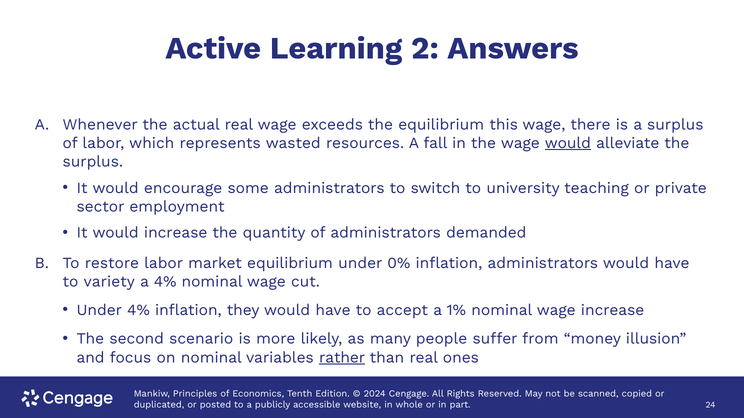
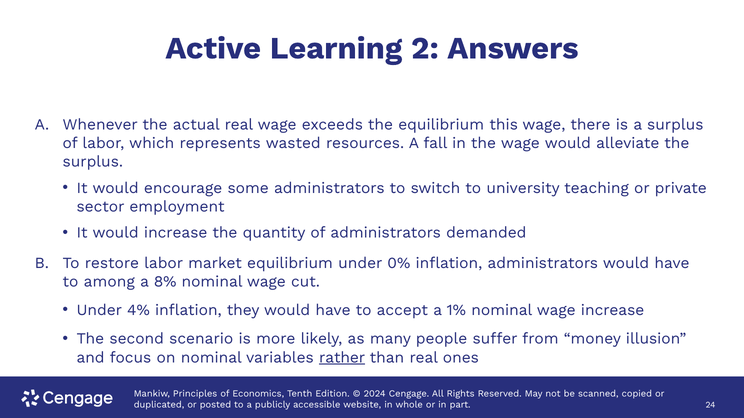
would at (568, 143) underline: present -> none
variety: variety -> among
a 4%: 4% -> 8%
